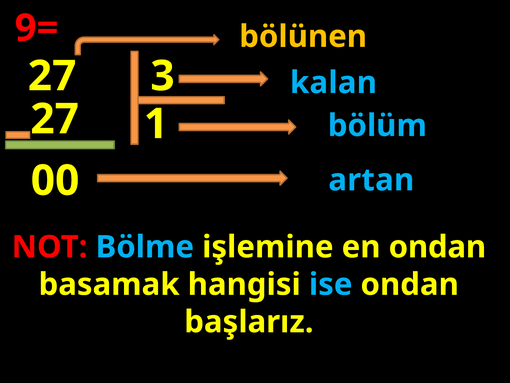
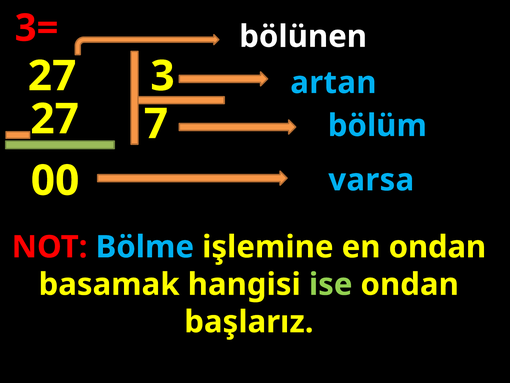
9=: 9= -> 3=
bölünen colour: yellow -> white
kalan: kalan -> artan
1: 1 -> 7
artan: artan -> varsa
ise colour: light blue -> light green
